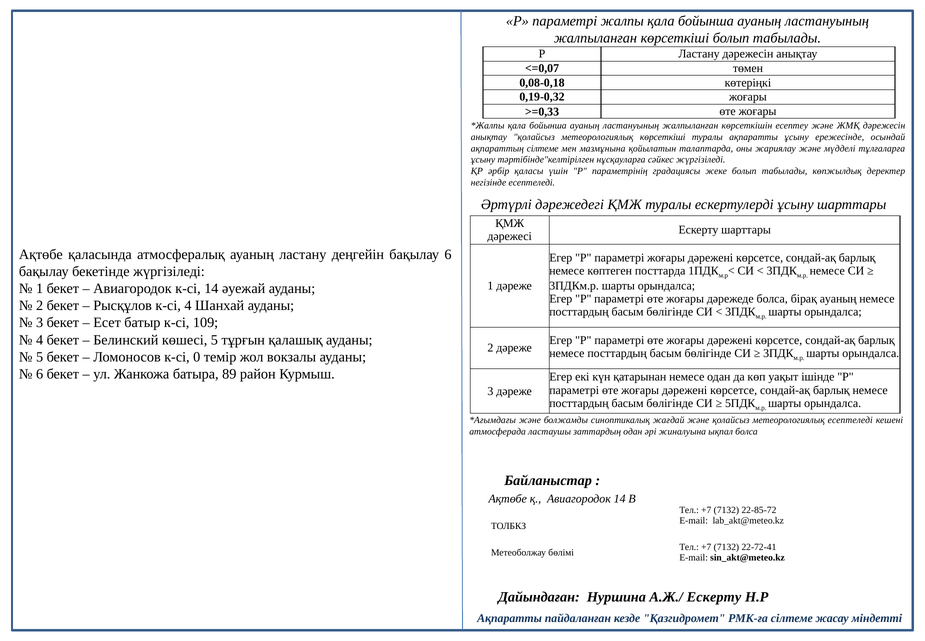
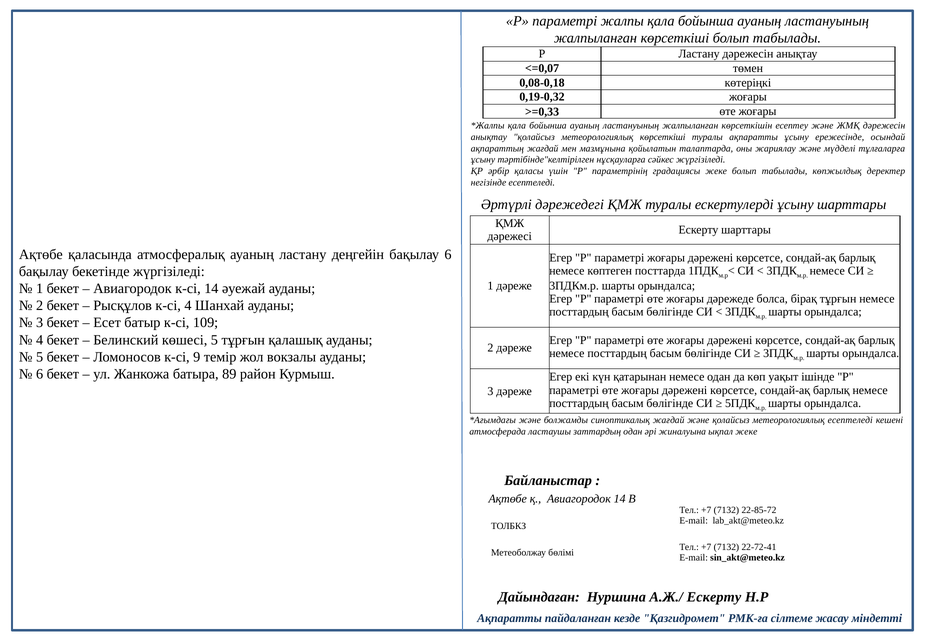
ақпараттың сілтеме: сілтеме -> жағдай
бірақ ауаның: ауаның -> тұрғын
0: 0 -> 9
ықпал болса: болса -> жеке
